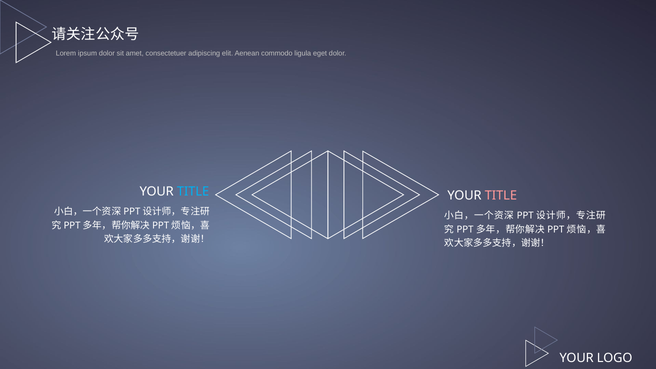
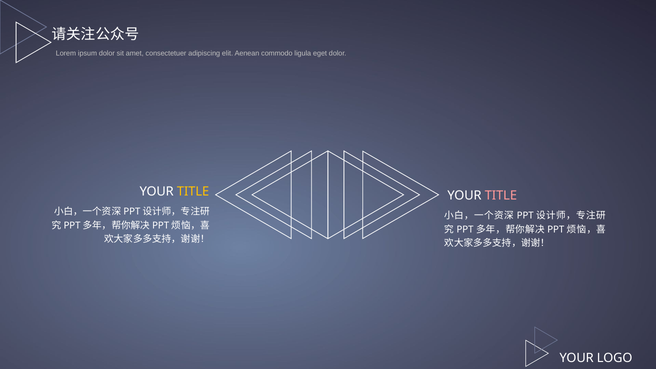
TITLE at (193, 191) colour: light blue -> yellow
